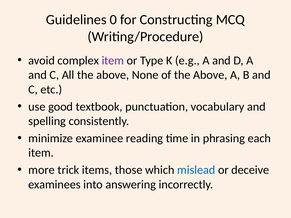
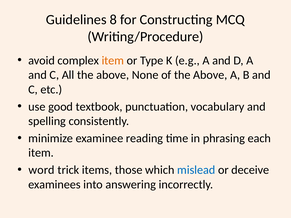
0: 0 -> 8
item at (113, 61) colour: purple -> orange
more: more -> word
